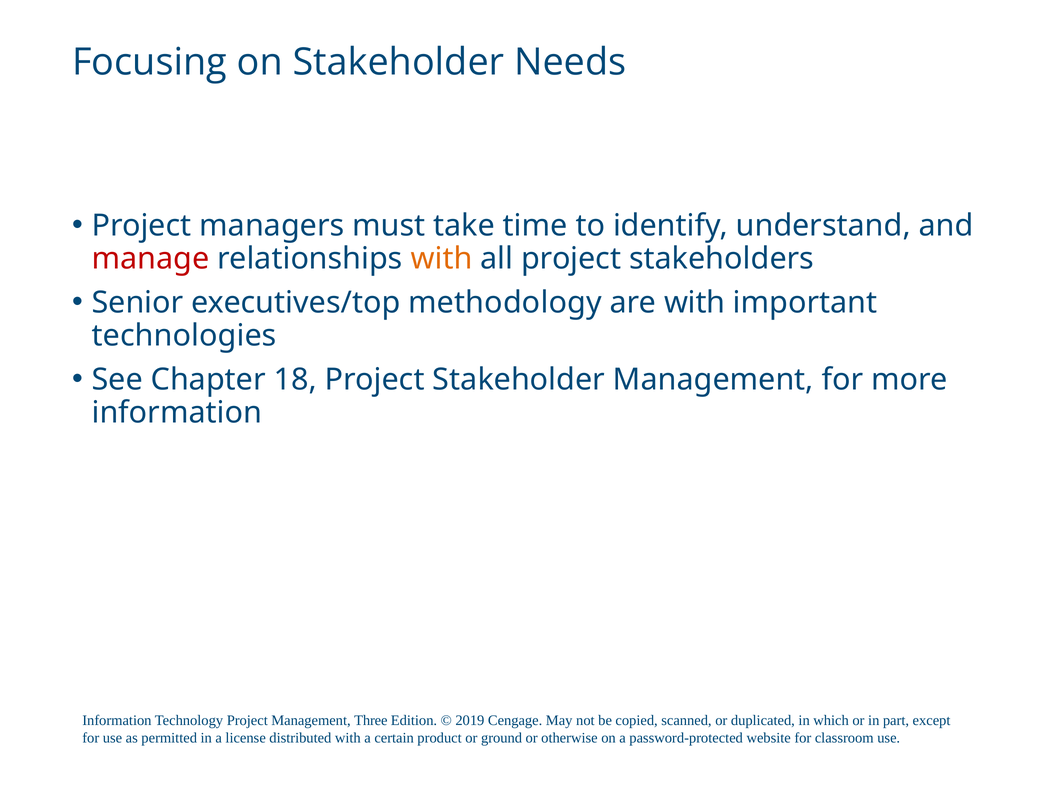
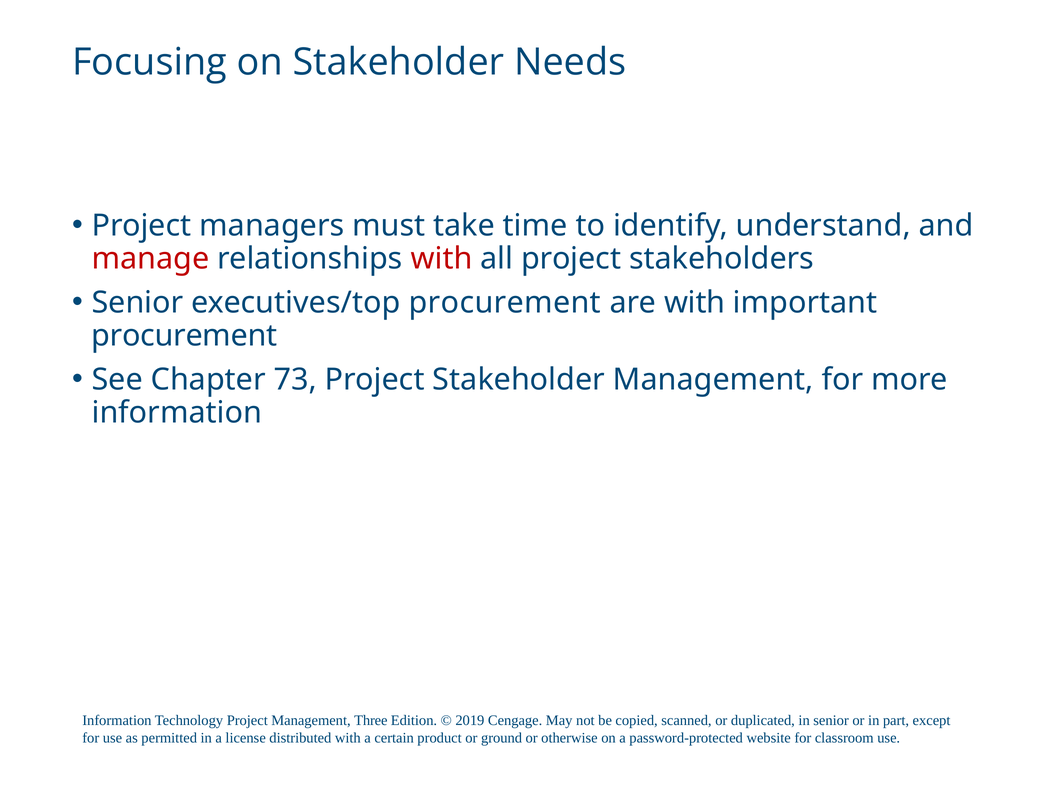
with at (442, 259) colour: orange -> red
executives/top methodology: methodology -> procurement
technologies at (184, 336): technologies -> procurement
18: 18 -> 73
in which: which -> senior
